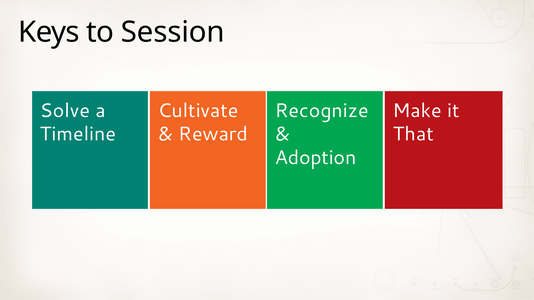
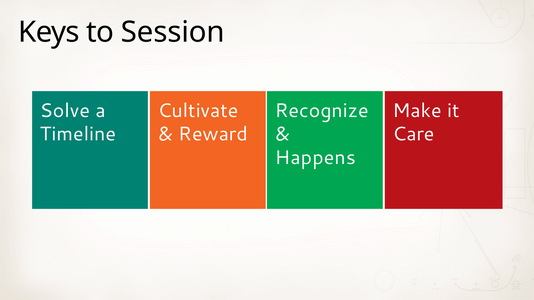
That: That -> Care
Adoption: Adoption -> Happens
